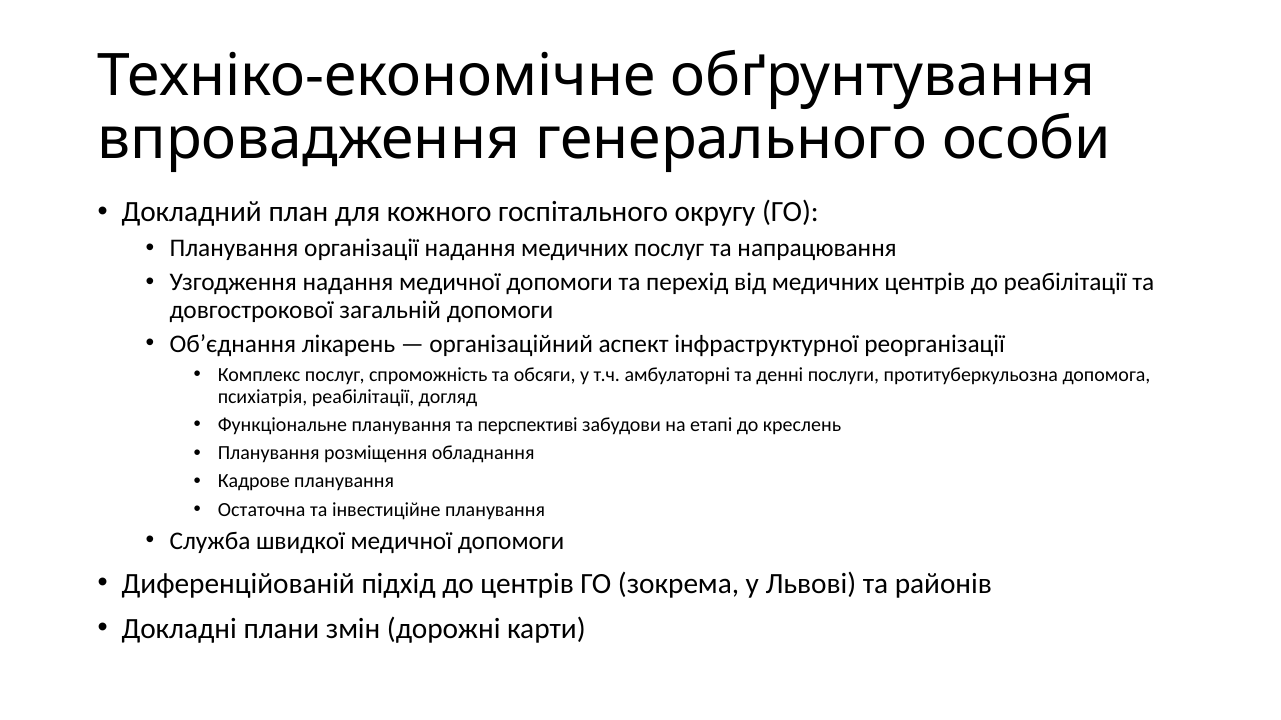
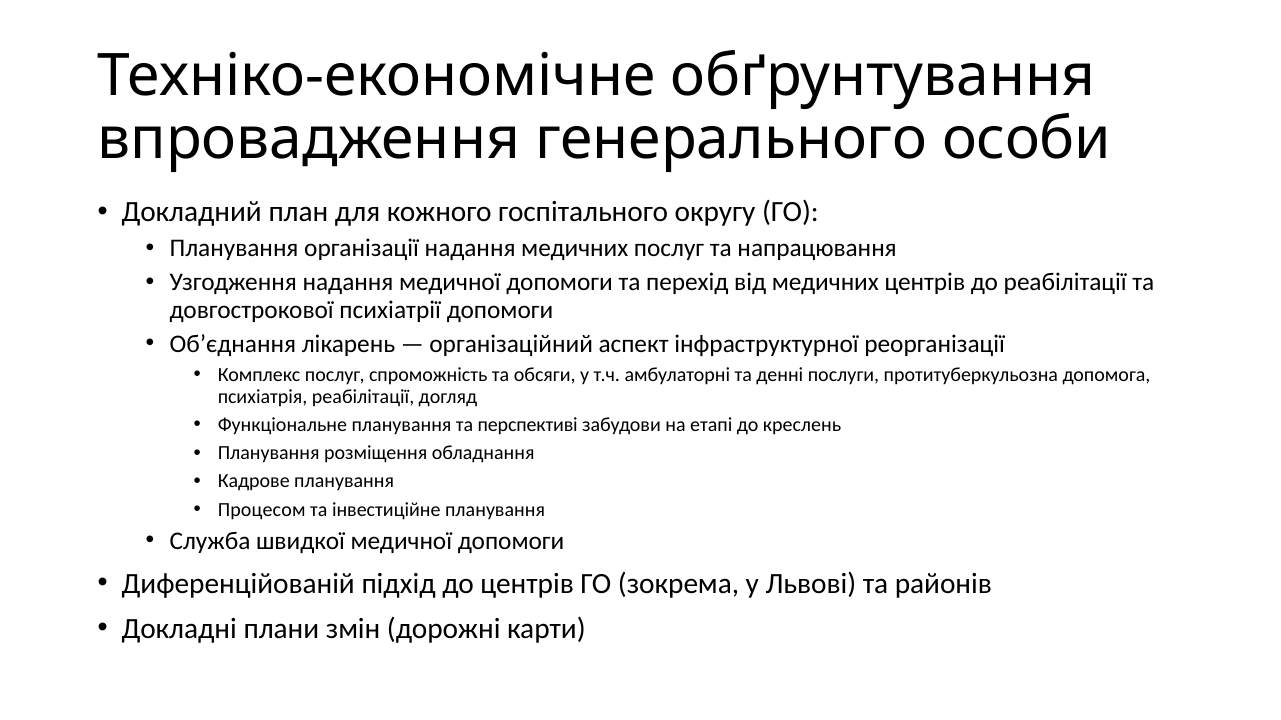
загальній: загальній -> психіатрії
Остаточна: Остаточна -> Процесом
